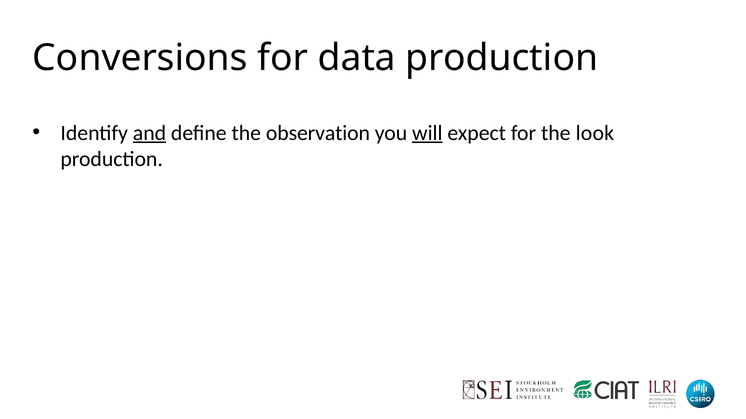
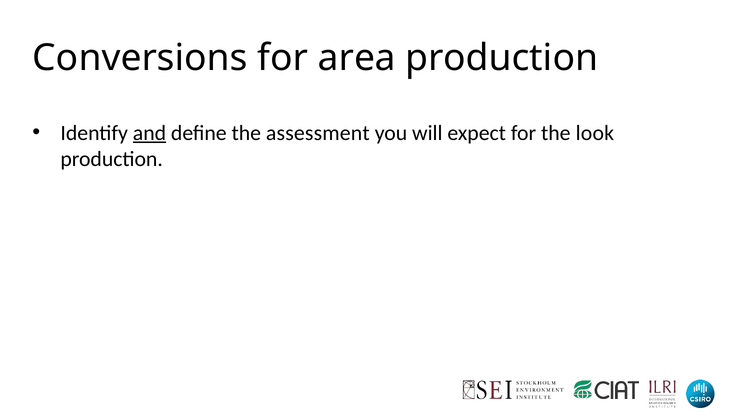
data: data -> area
observation: observation -> assessment
will underline: present -> none
